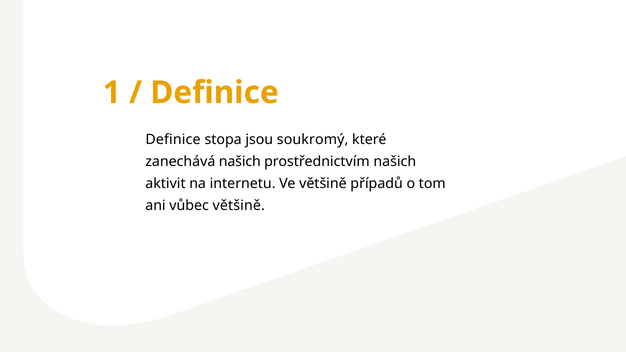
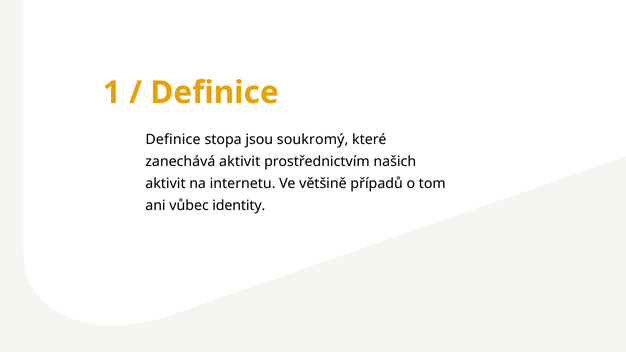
zanechává našich: našich -> aktivit
vůbec většině: většině -> identity
